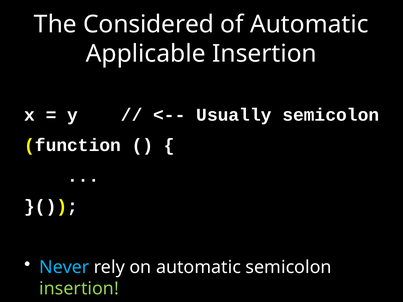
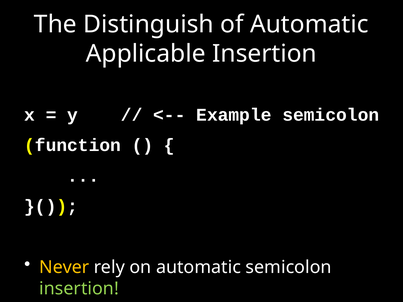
Considered: Considered -> Distinguish
Usually: Usually -> Example
Never colour: light blue -> yellow
